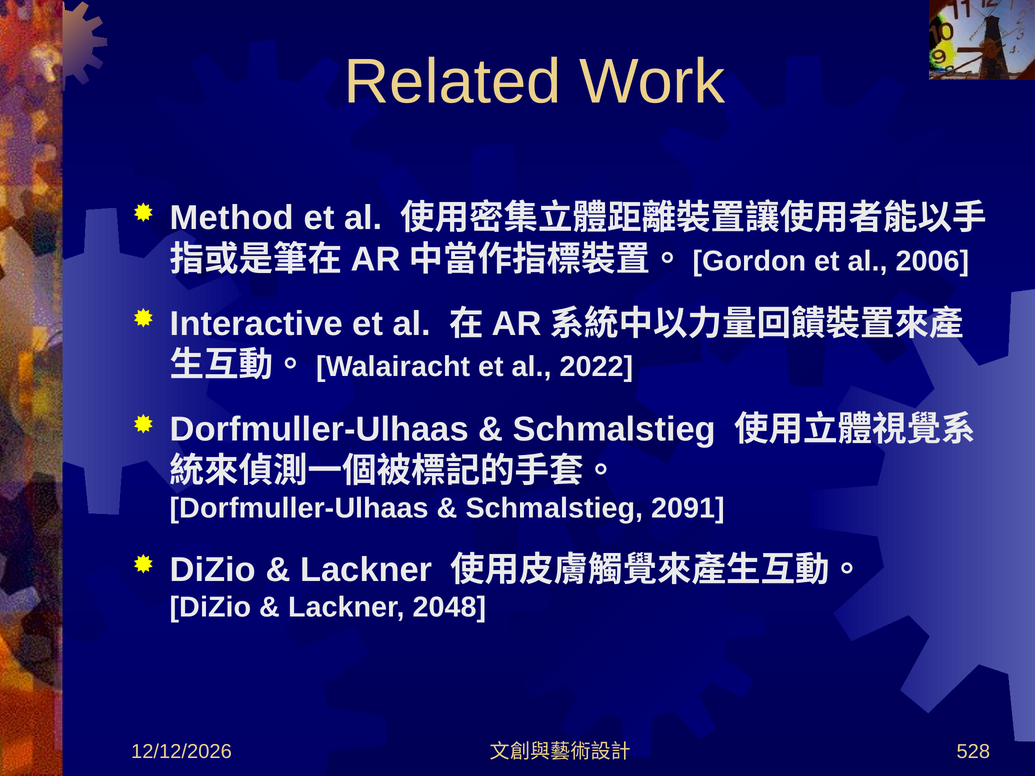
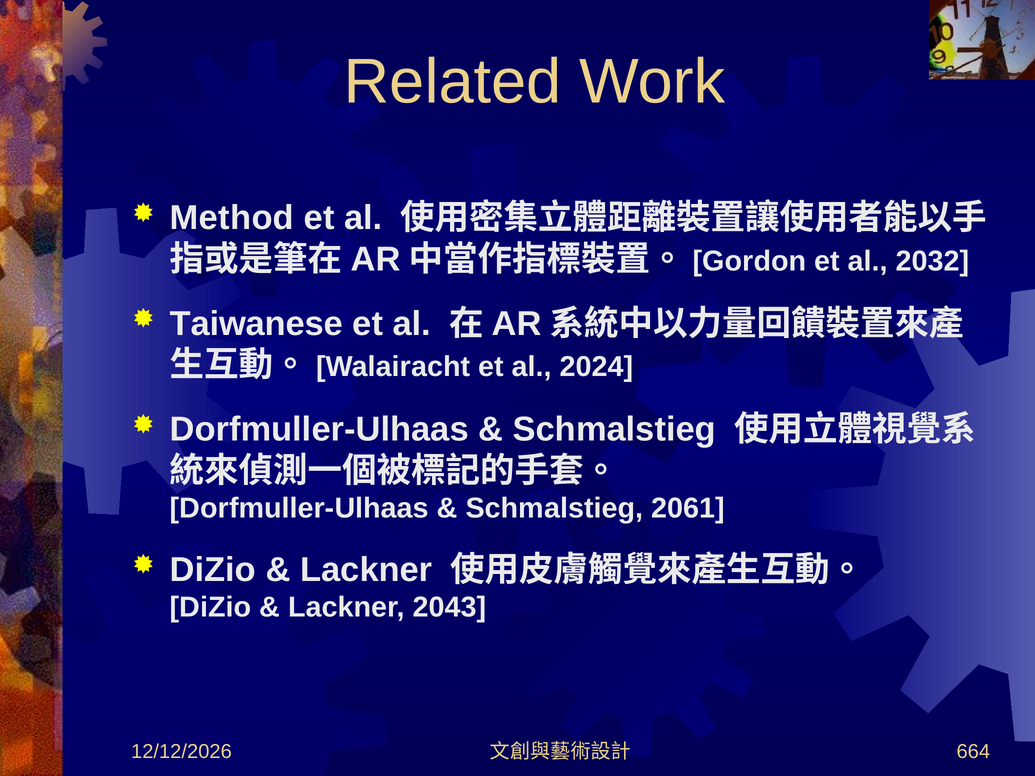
2006: 2006 -> 2032
Interactive: Interactive -> Taiwanese
2022: 2022 -> 2024
2091: 2091 -> 2061
2048: 2048 -> 2043
528: 528 -> 664
